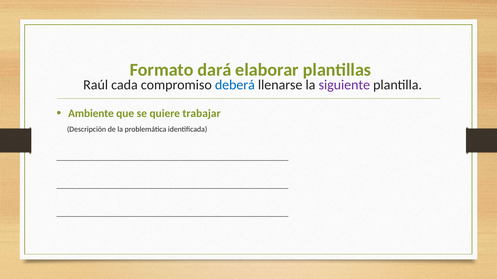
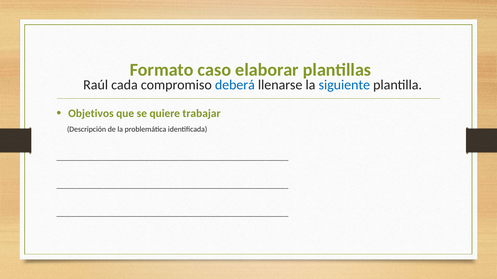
dará: dará -> caso
siguiente colour: purple -> blue
Ambiente: Ambiente -> Objetivos
